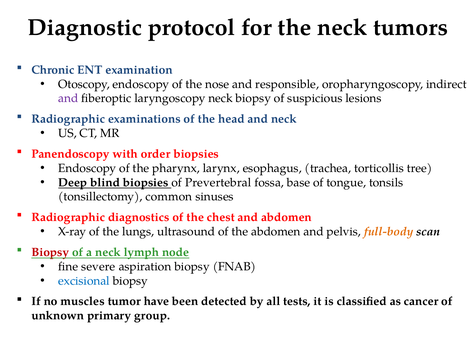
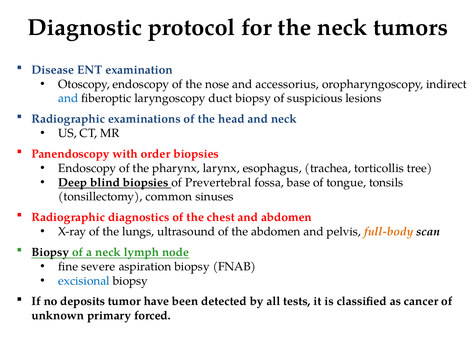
Chronic: Chronic -> Disease
responsible: responsible -> accessorius
and at (68, 98) colour: purple -> blue
laryngoscopy neck: neck -> duct
Biopsy at (50, 252) colour: red -> black
muscles: muscles -> deposits
group: group -> forced
